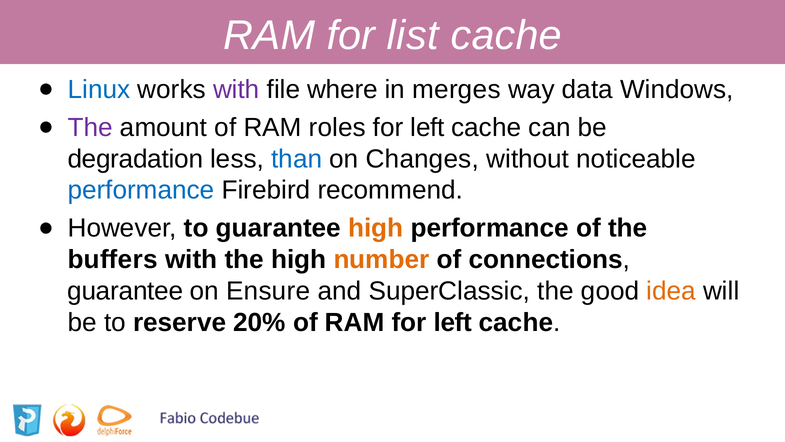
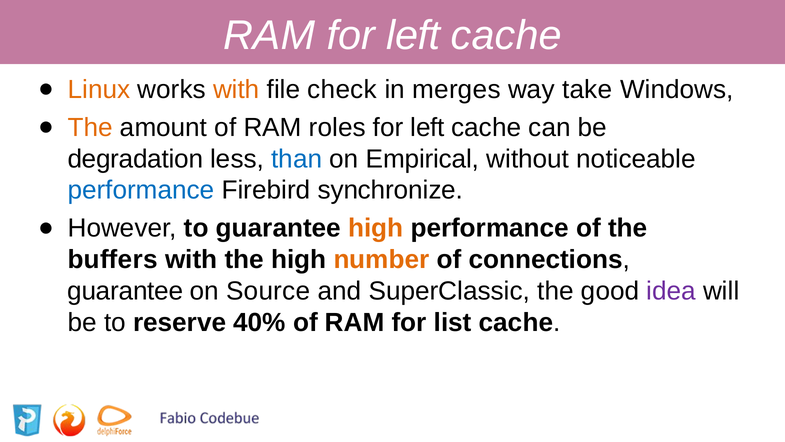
RAM for list: list -> left
Linux colour: blue -> orange
with at (236, 89) colour: purple -> orange
where: where -> check
data: data -> take
The at (90, 127) colour: purple -> orange
Changes: Changes -> Empirical
recommend: recommend -> synchronize
Ensure: Ensure -> Source
idea colour: orange -> purple
20%: 20% -> 40%
RAM for left: left -> list
